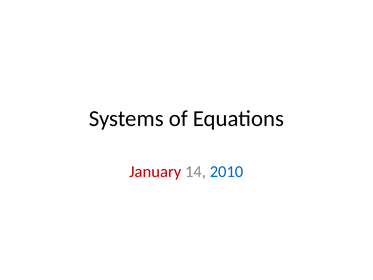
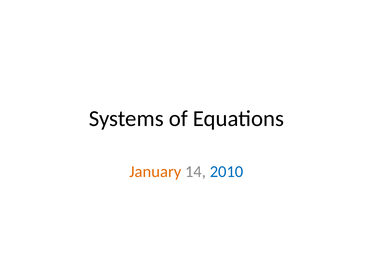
January colour: red -> orange
